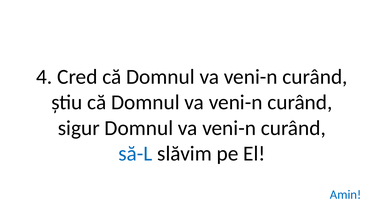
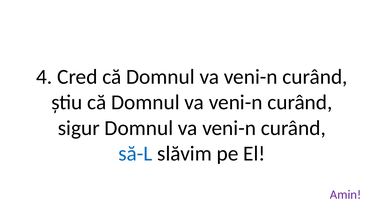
Amin colour: blue -> purple
